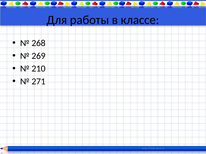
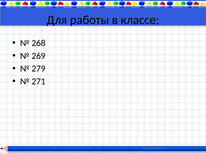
210: 210 -> 279
